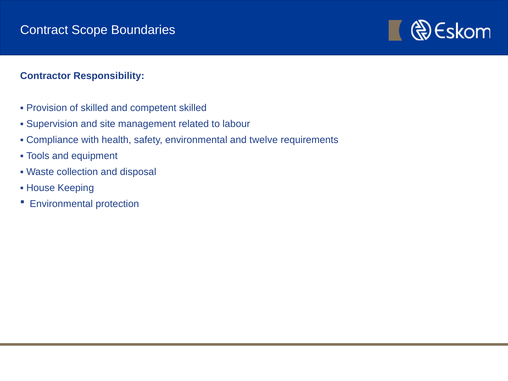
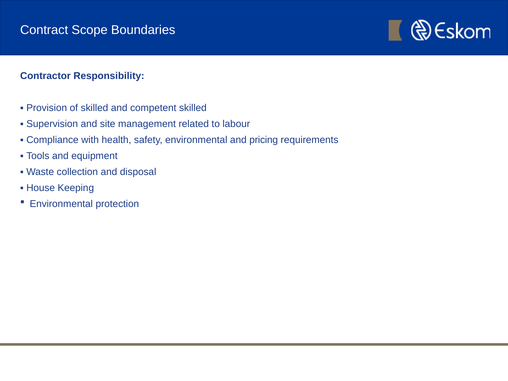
twelve: twelve -> pricing
